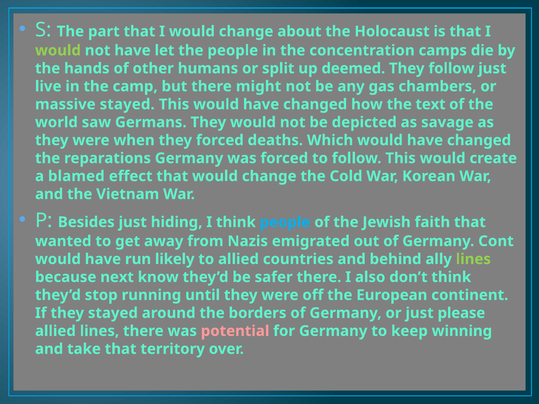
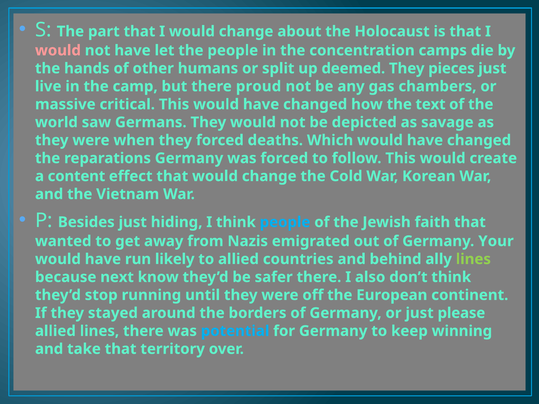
would at (58, 50) colour: light green -> pink
They follow: follow -> pieces
might: might -> proud
massive stayed: stayed -> critical
blamed: blamed -> content
Cont: Cont -> Your
potential colour: pink -> light blue
